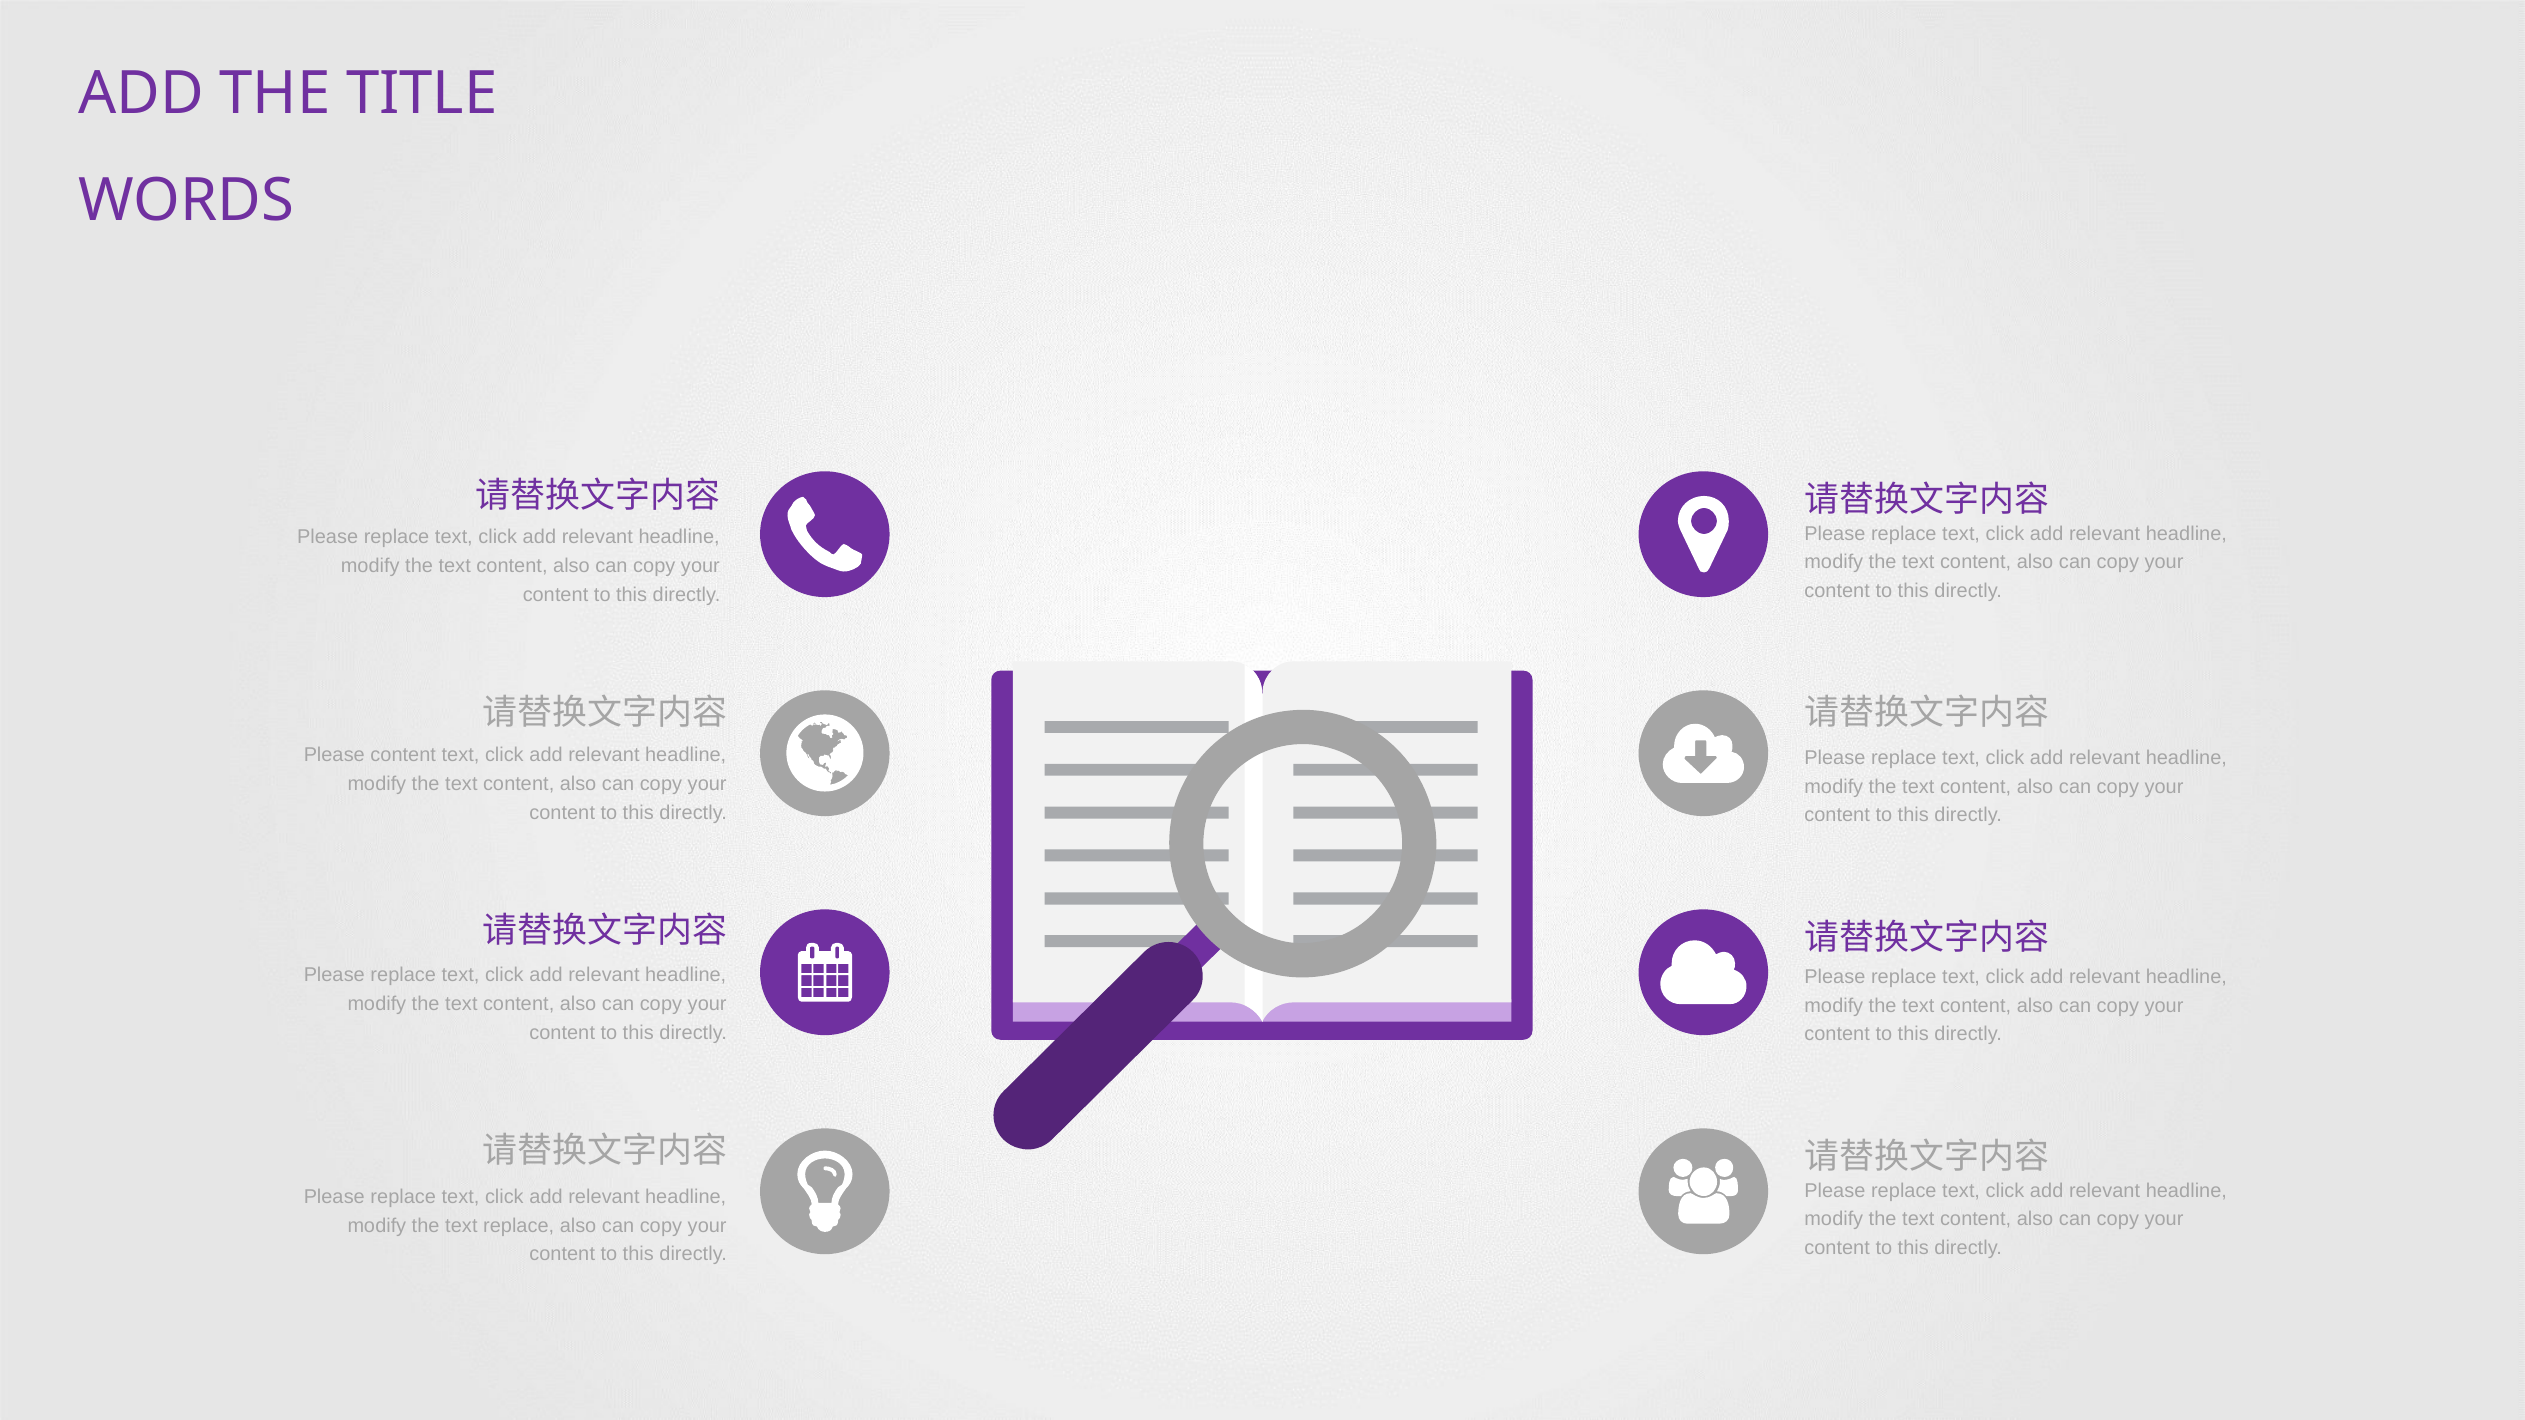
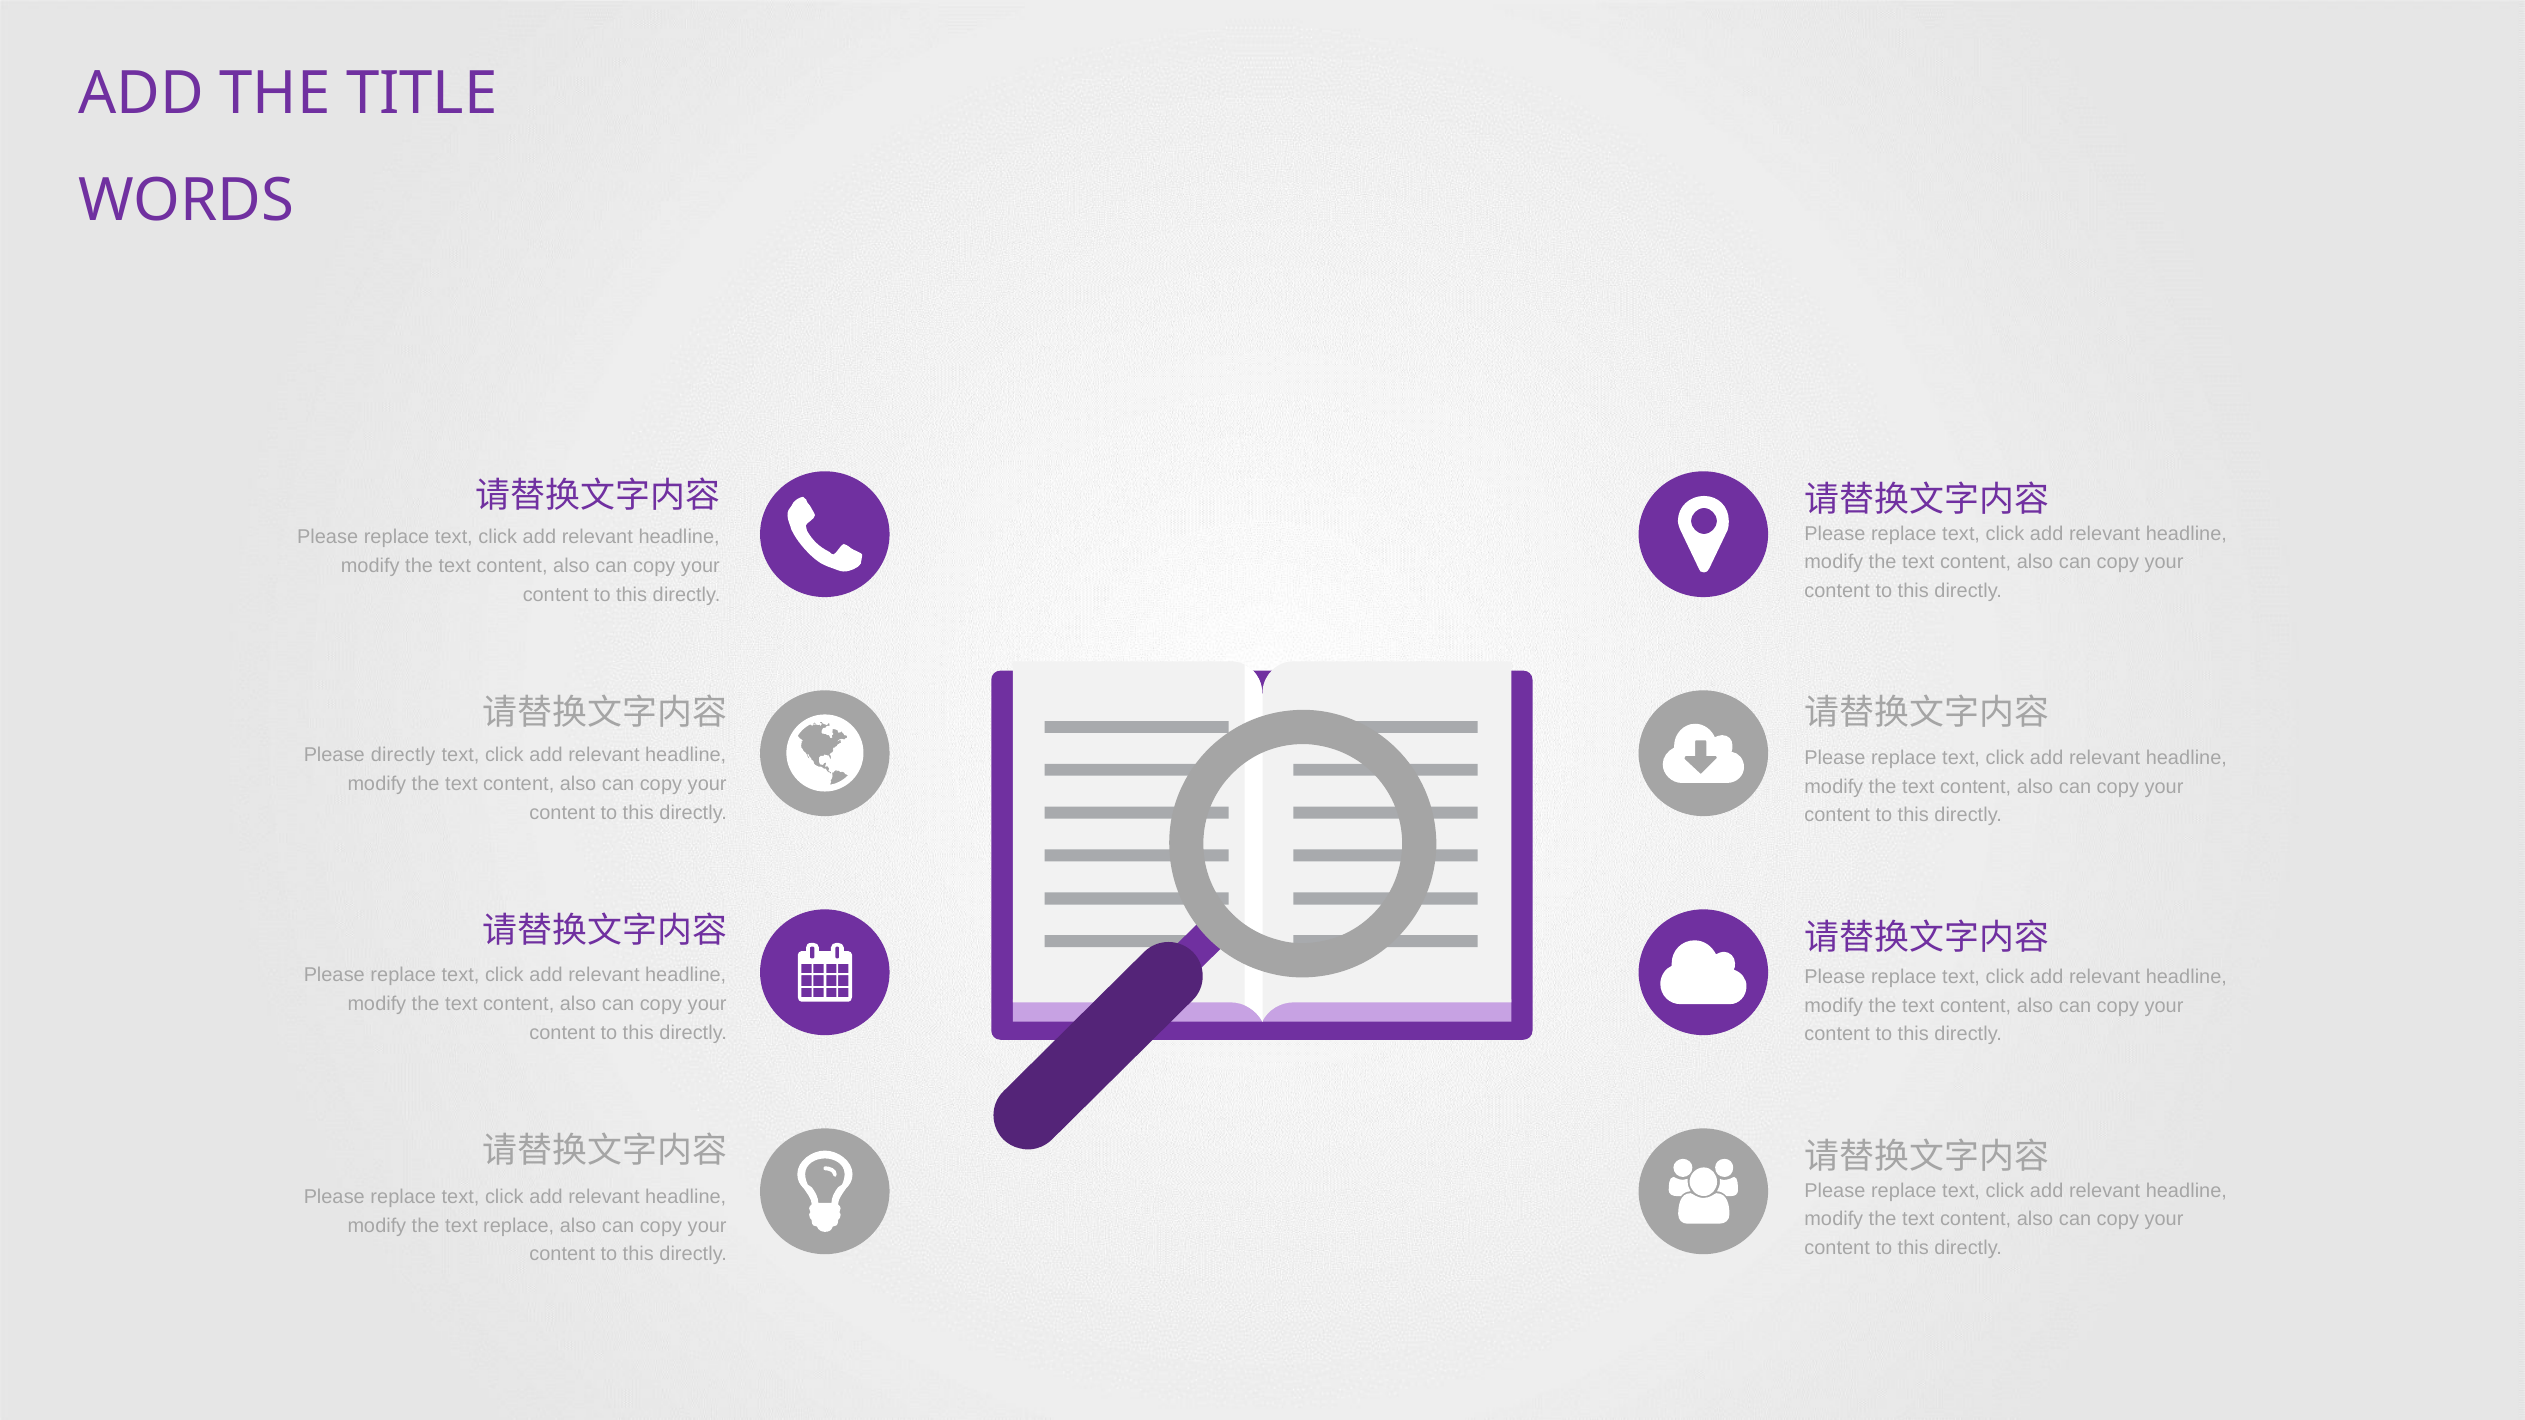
Please content: content -> directly
